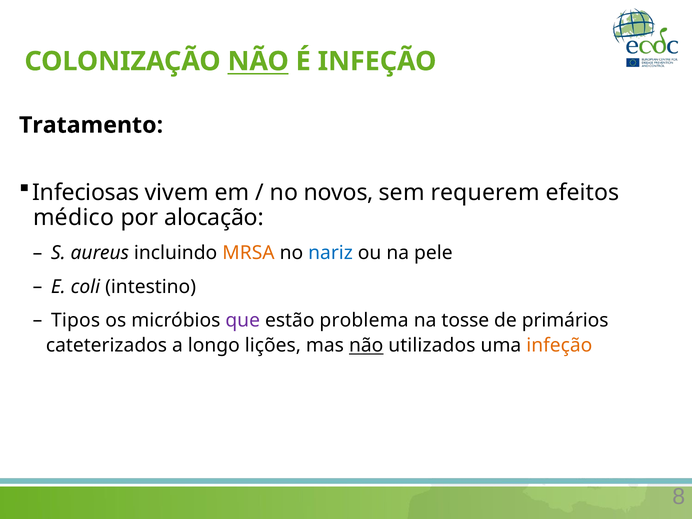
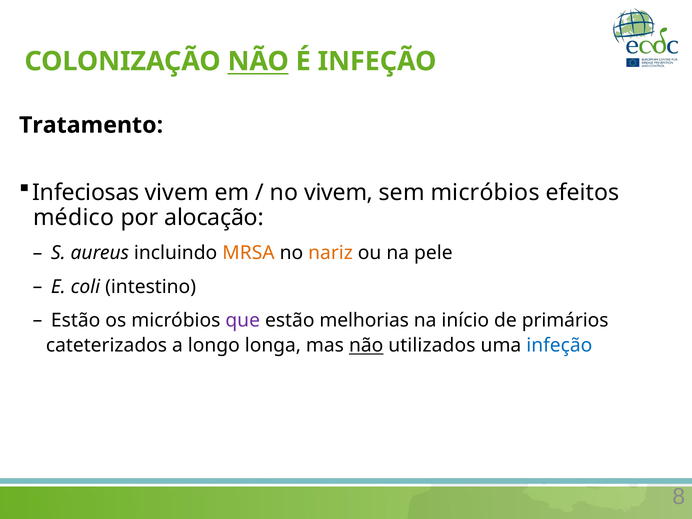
no novos: novos -> vivem
sem requerem: requerem -> micróbios
nariz colour: blue -> orange
Tipos at (76, 320): Tipos -> Estão
problema: problema -> melhorias
tosse: tosse -> início
lições: lições -> longa
infeção at (559, 345) colour: orange -> blue
